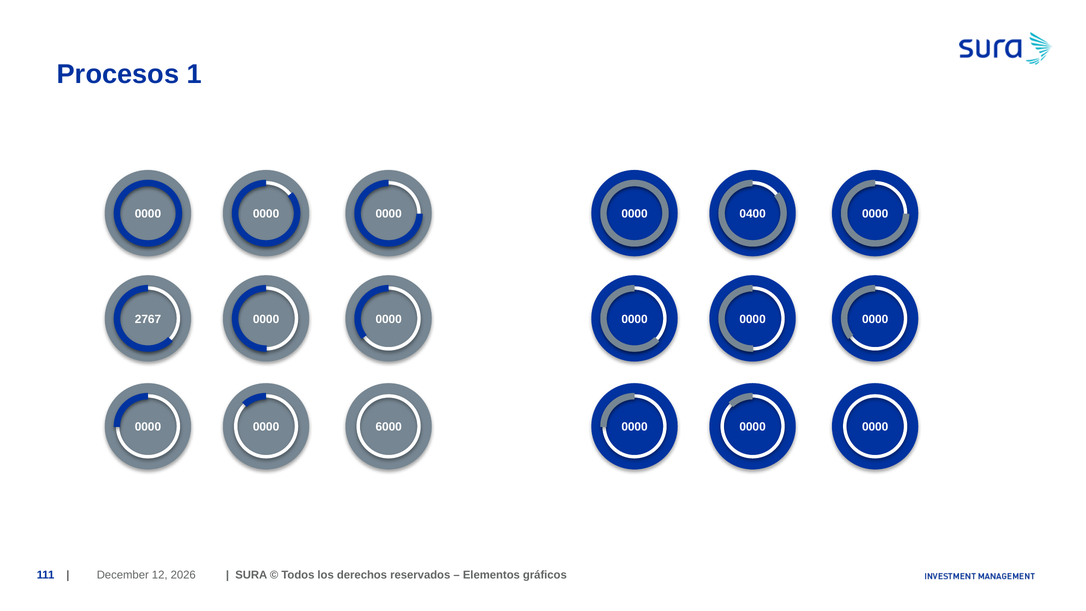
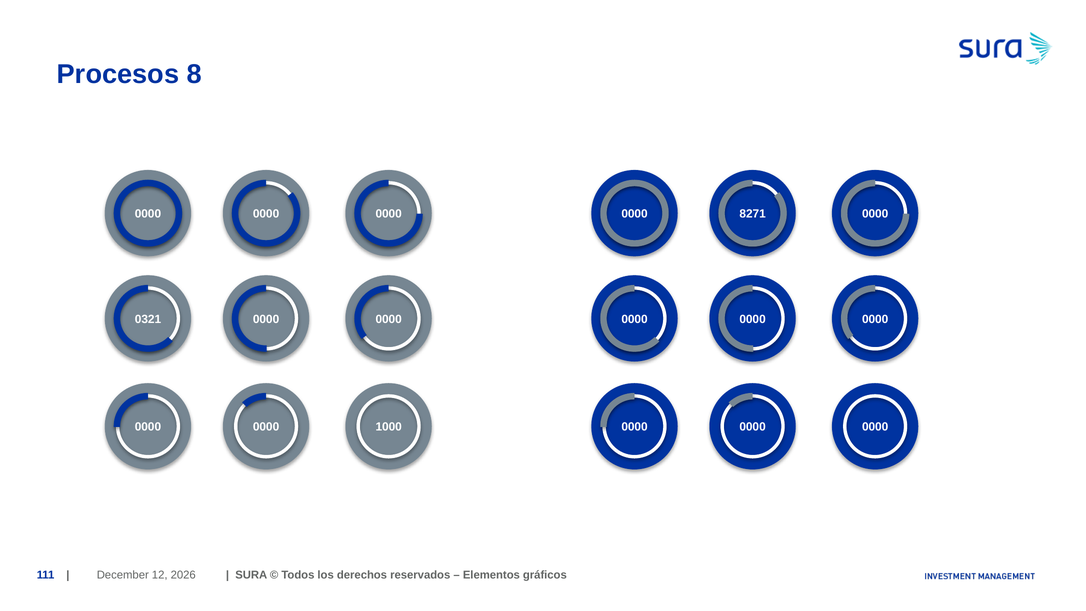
1: 1 -> 8
0400: 0400 -> 8271
2767: 2767 -> 0321
6000: 6000 -> 1000
